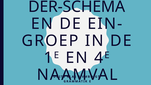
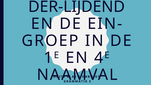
DER-SCHEMA: DER-SCHEMA -> DER-LIJDEND
